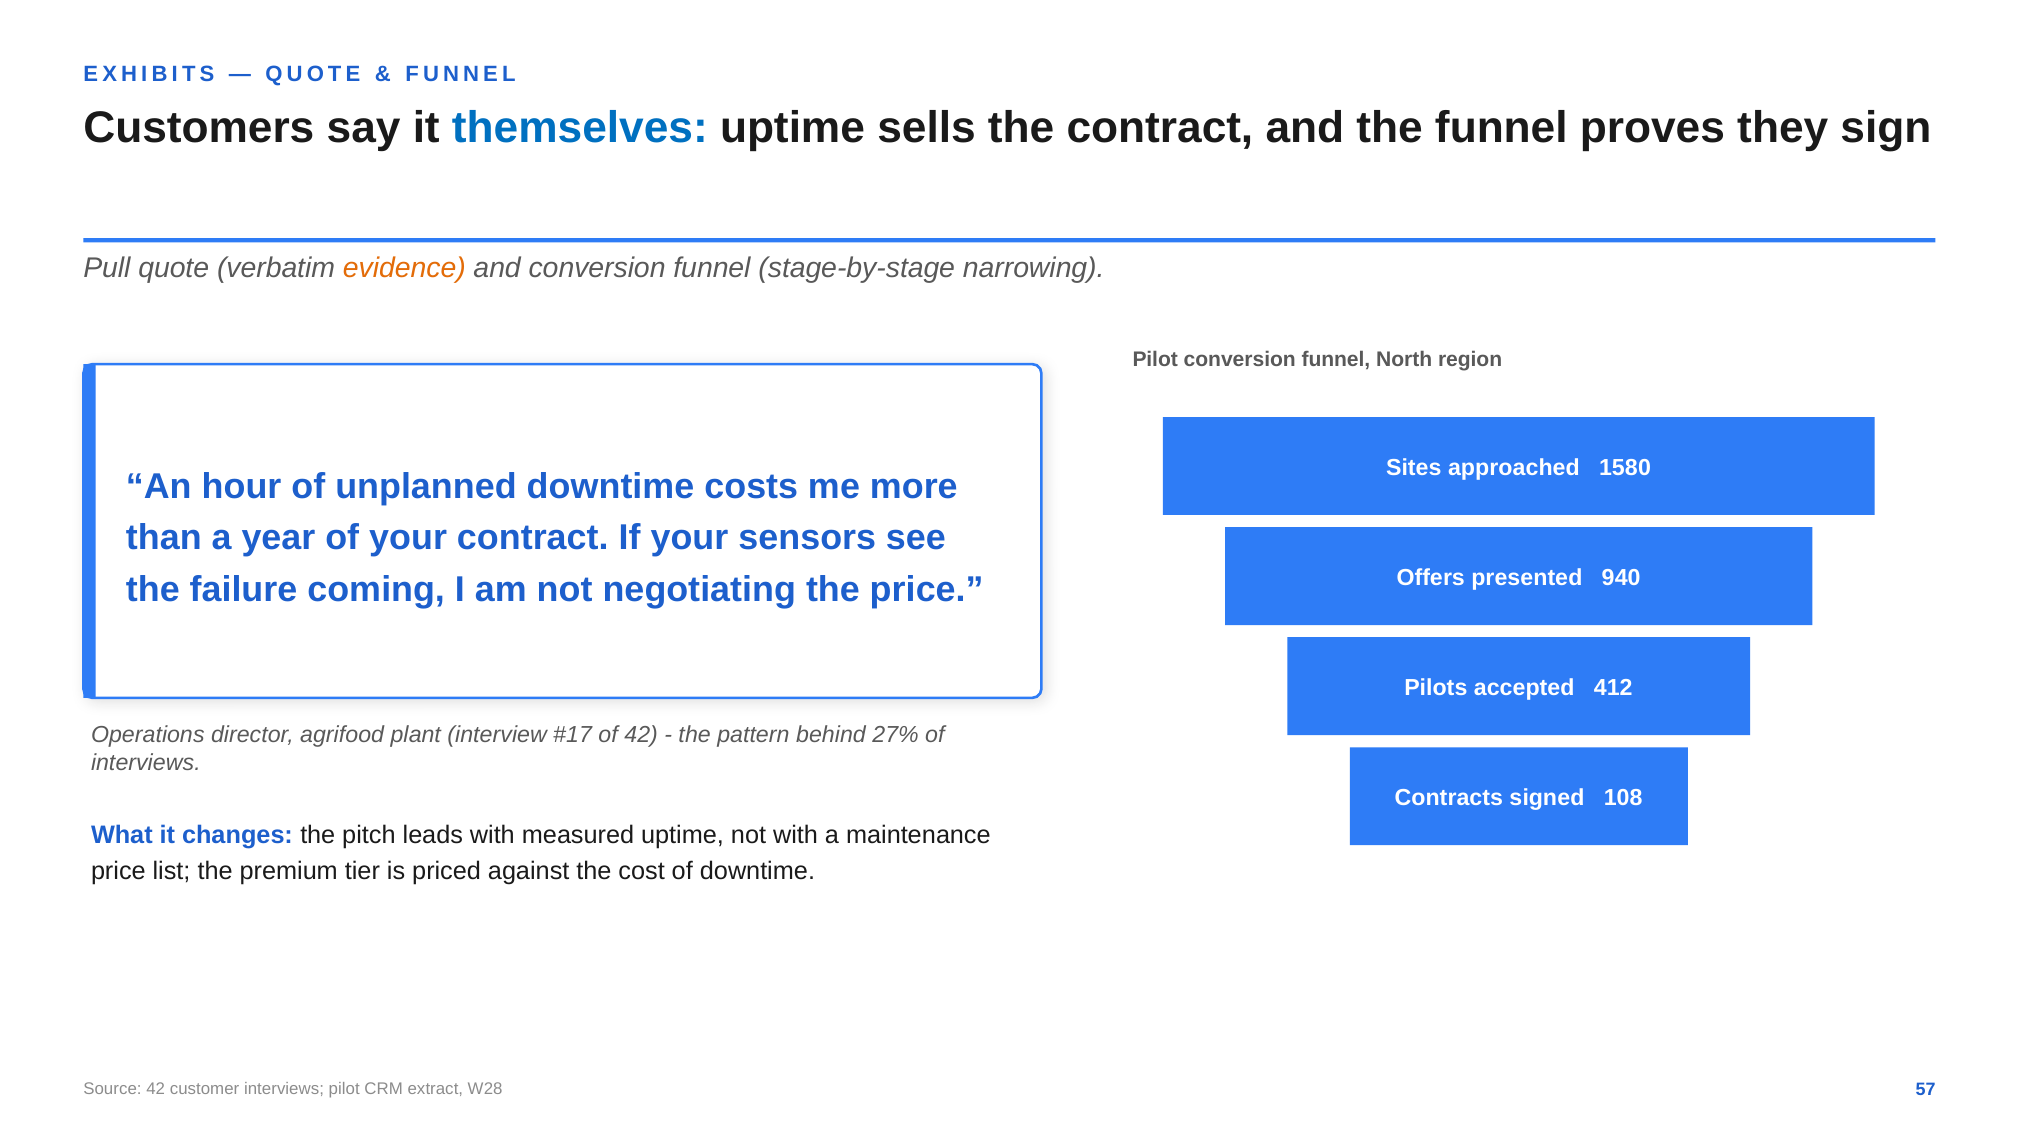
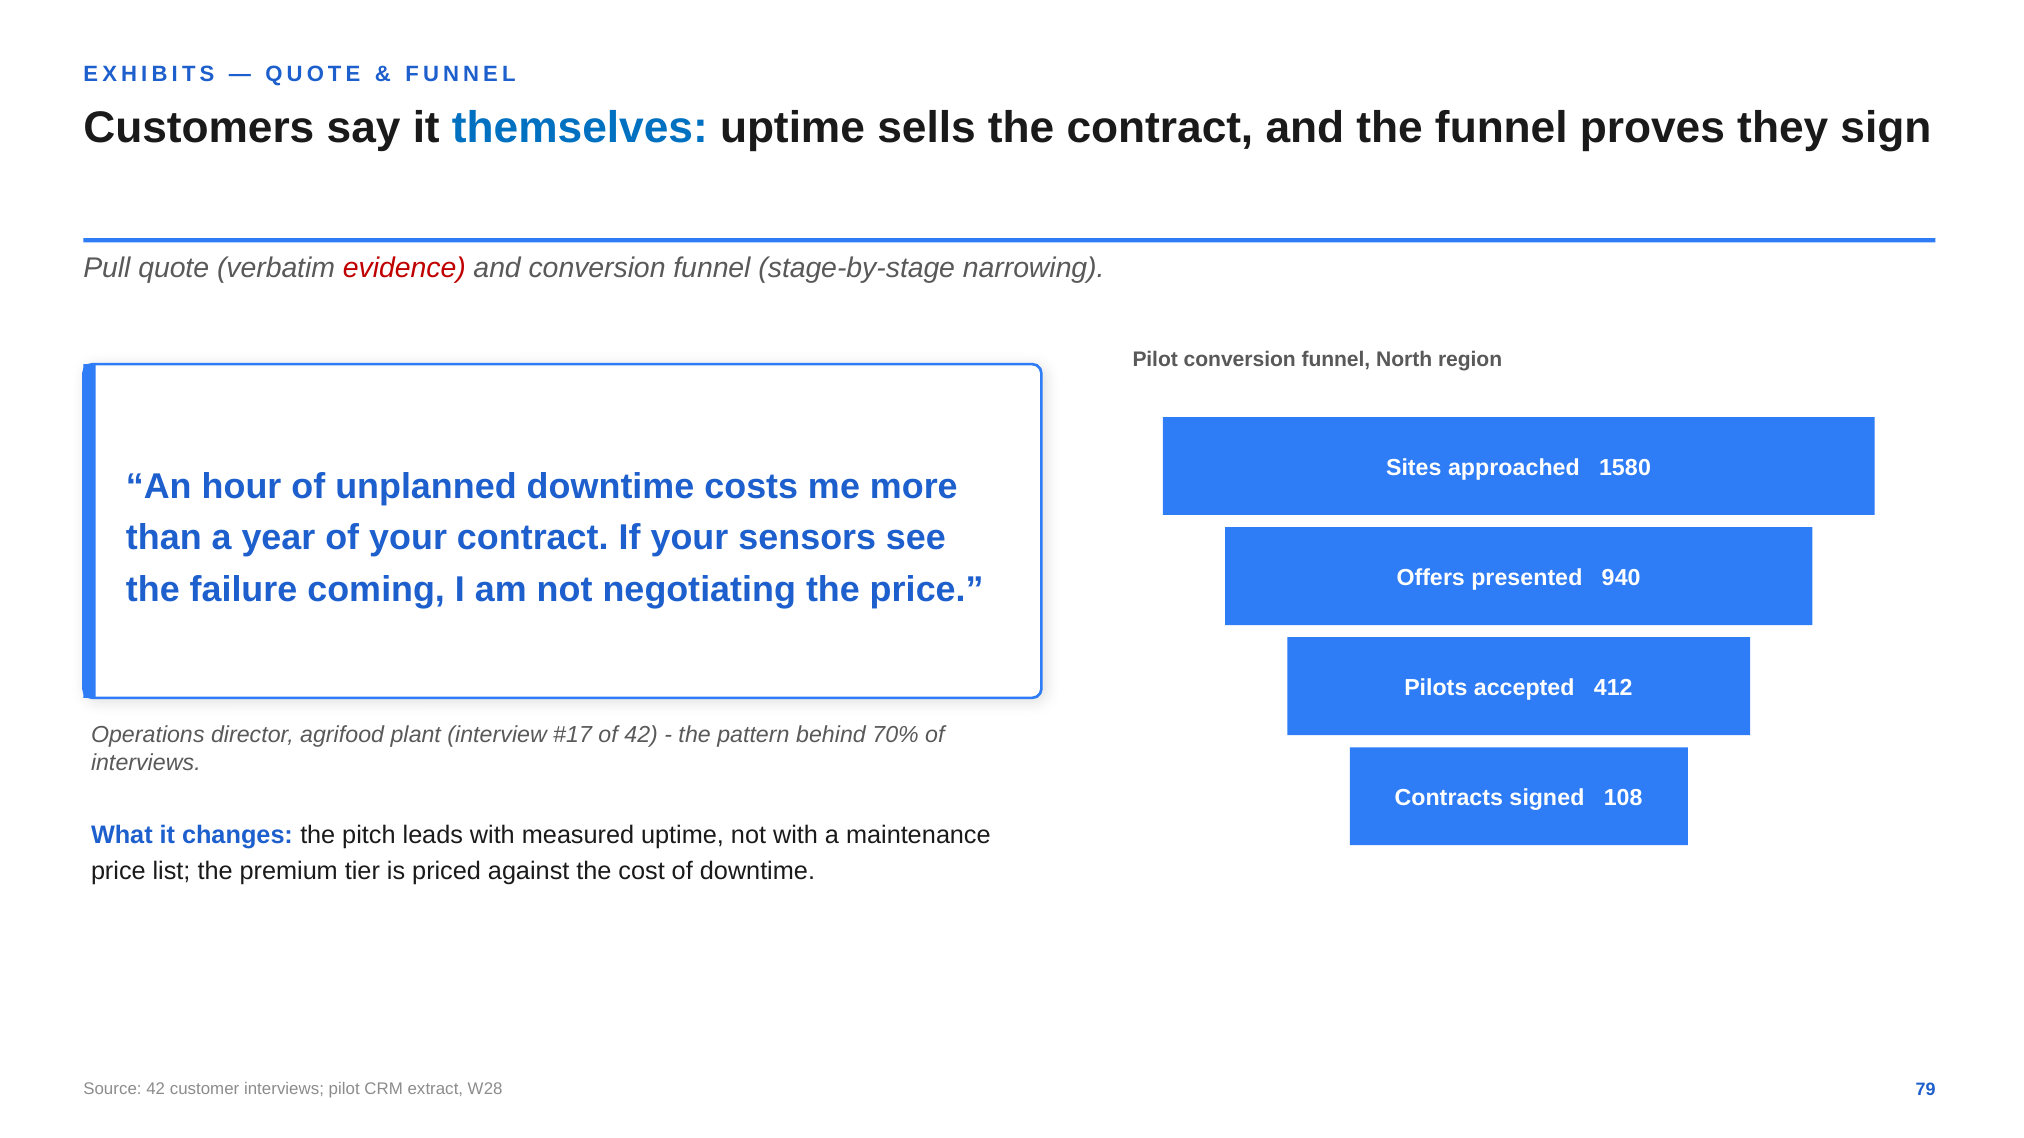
evidence colour: orange -> red
27%: 27% -> 70%
57: 57 -> 79
